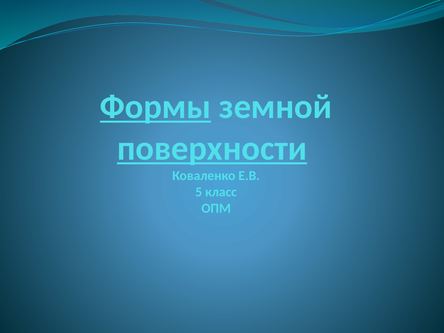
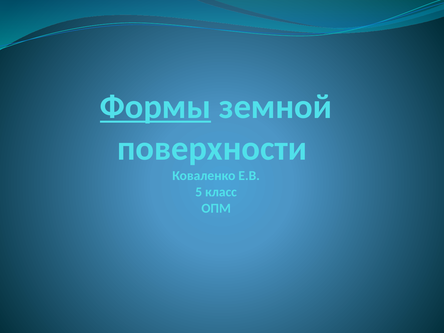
поверхности underline: present -> none
